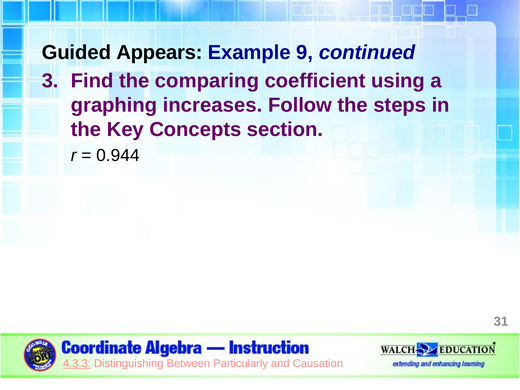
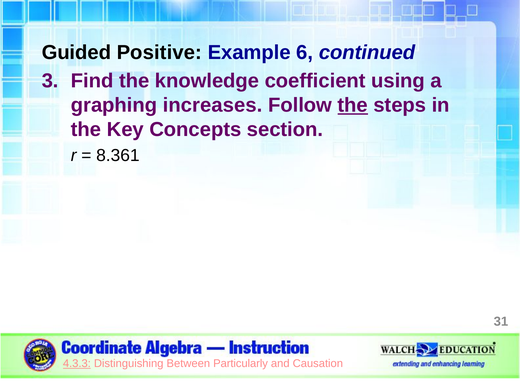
Appears: Appears -> Positive
9: 9 -> 6
comparing: comparing -> knowledge
the at (353, 105) underline: none -> present
0.944: 0.944 -> 8.361
